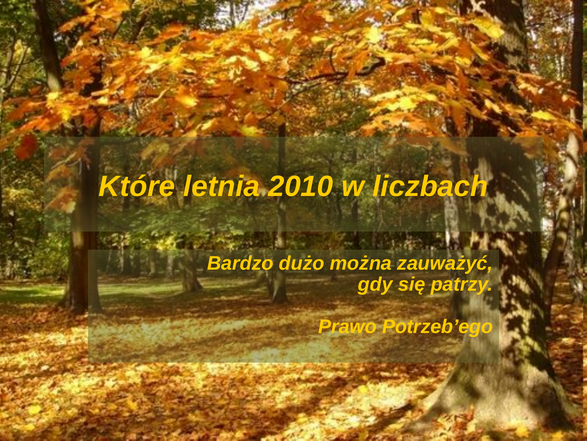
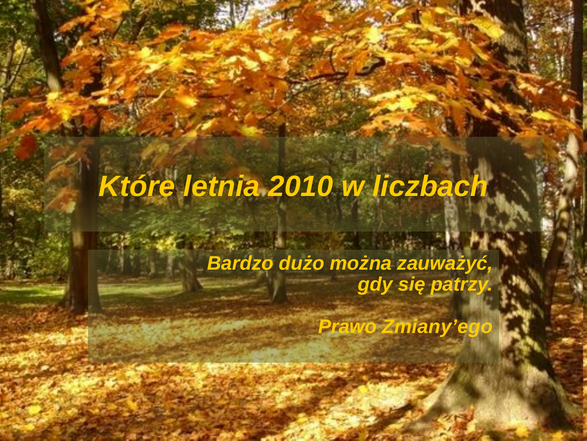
Potrzeb’ego: Potrzeb’ego -> Zmiany’ego
